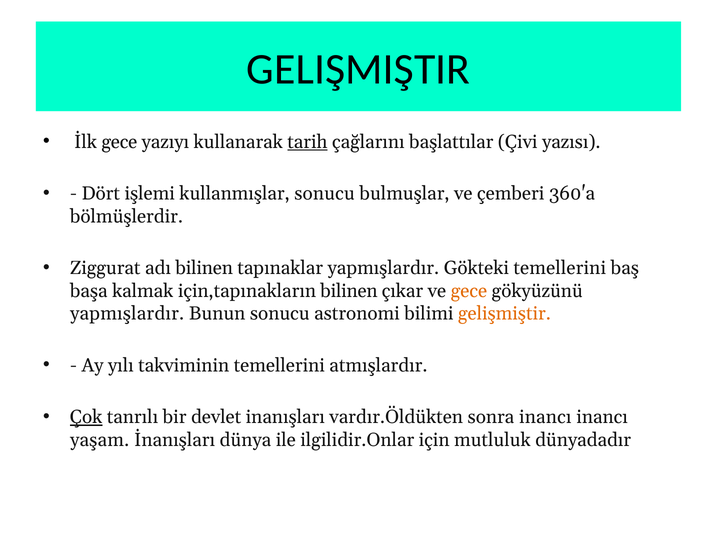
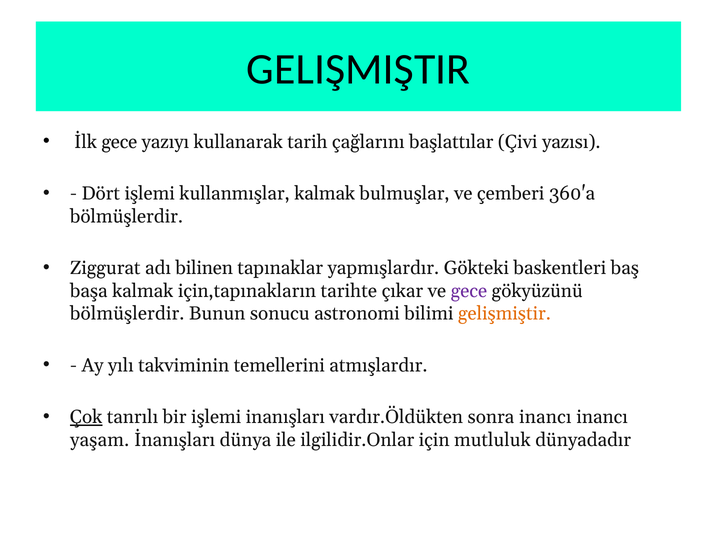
tarih underline: present -> none
kullanmışlar sonucu: sonucu -> kalmak
Gökteki temellerini: temellerini -> baskentleri
için,tapınakların bilinen: bilinen -> tarihte
gece at (469, 291) colour: orange -> purple
yapmışlardır at (127, 313): yapmışlardır -> bölmüşlerdir
bir devlet: devlet -> işlemi
